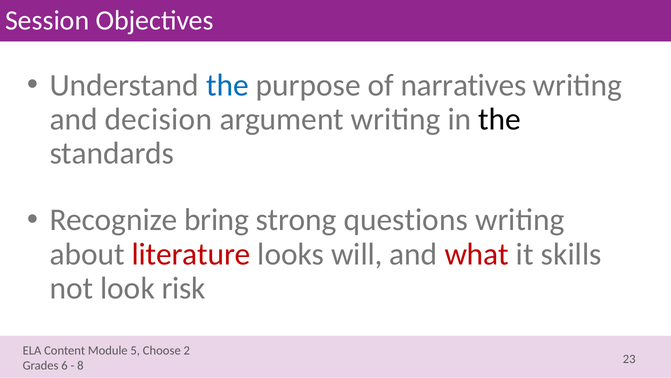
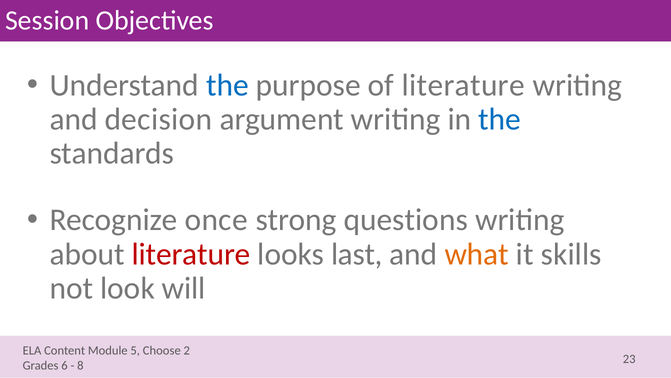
of narratives: narratives -> literature
the at (500, 119) colour: black -> blue
bring: bring -> once
will: will -> last
what colour: red -> orange
risk: risk -> will
